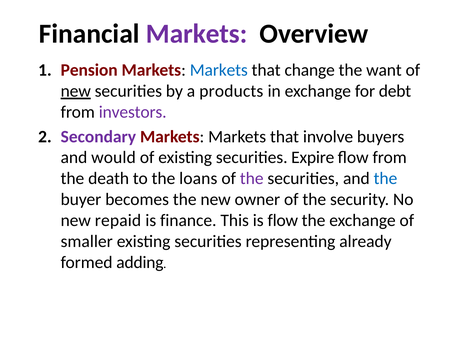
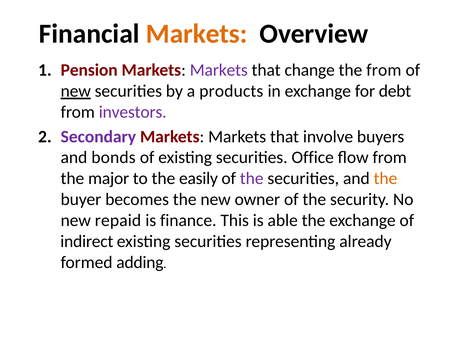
Markets at (197, 34) colour: purple -> orange
Markets at (219, 70) colour: blue -> purple
the want: want -> from
would: would -> bonds
Expire: Expire -> Office
death: death -> major
loans: loans -> easily
the at (385, 178) colour: blue -> orange
is flow: flow -> able
smaller: smaller -> indirect
